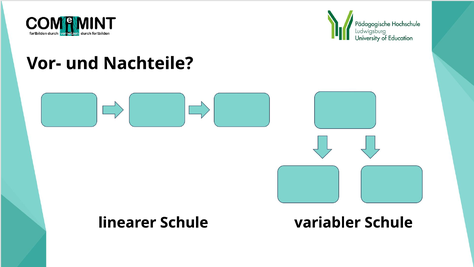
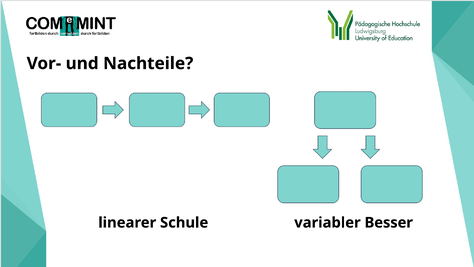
variabler Schule: Schule -> Besser
